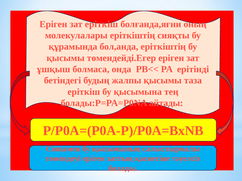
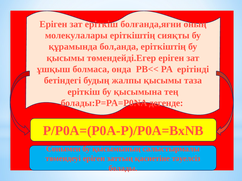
айтады: айтады -> дегенде
